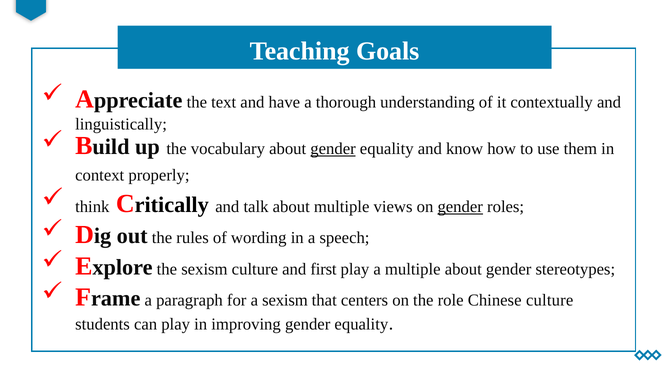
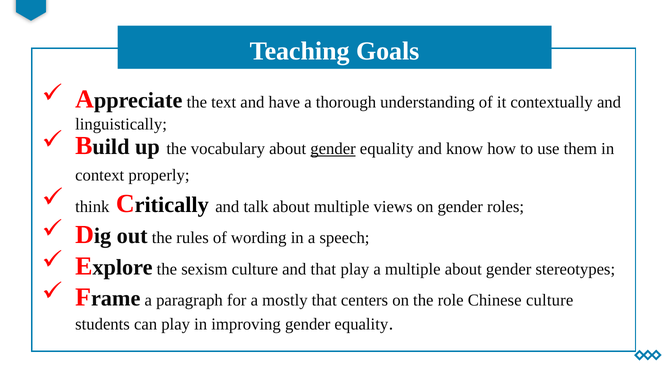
gender at (460, 207) underline: present -> none
and first: first -> that
a sexism: sexism -> mostly
